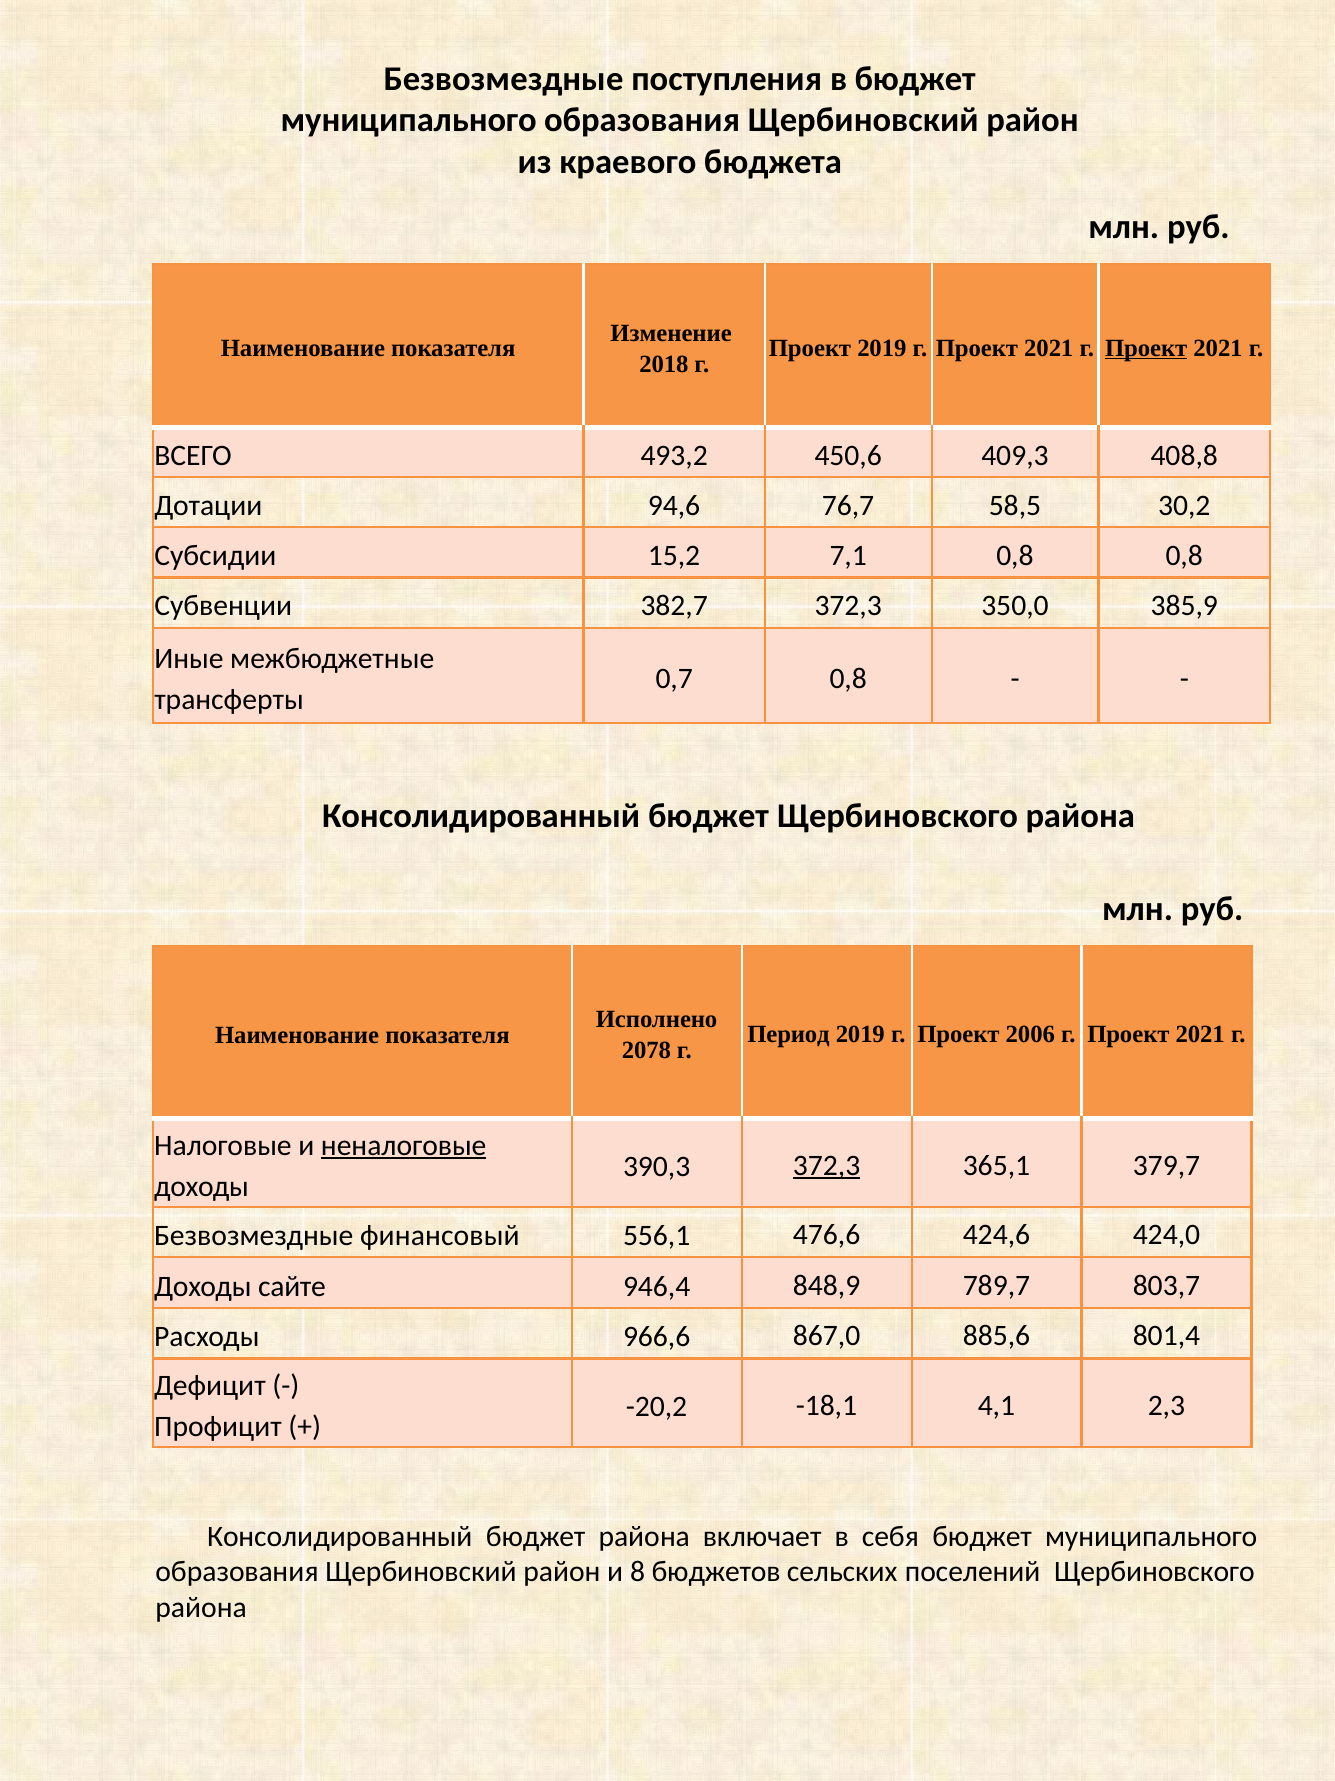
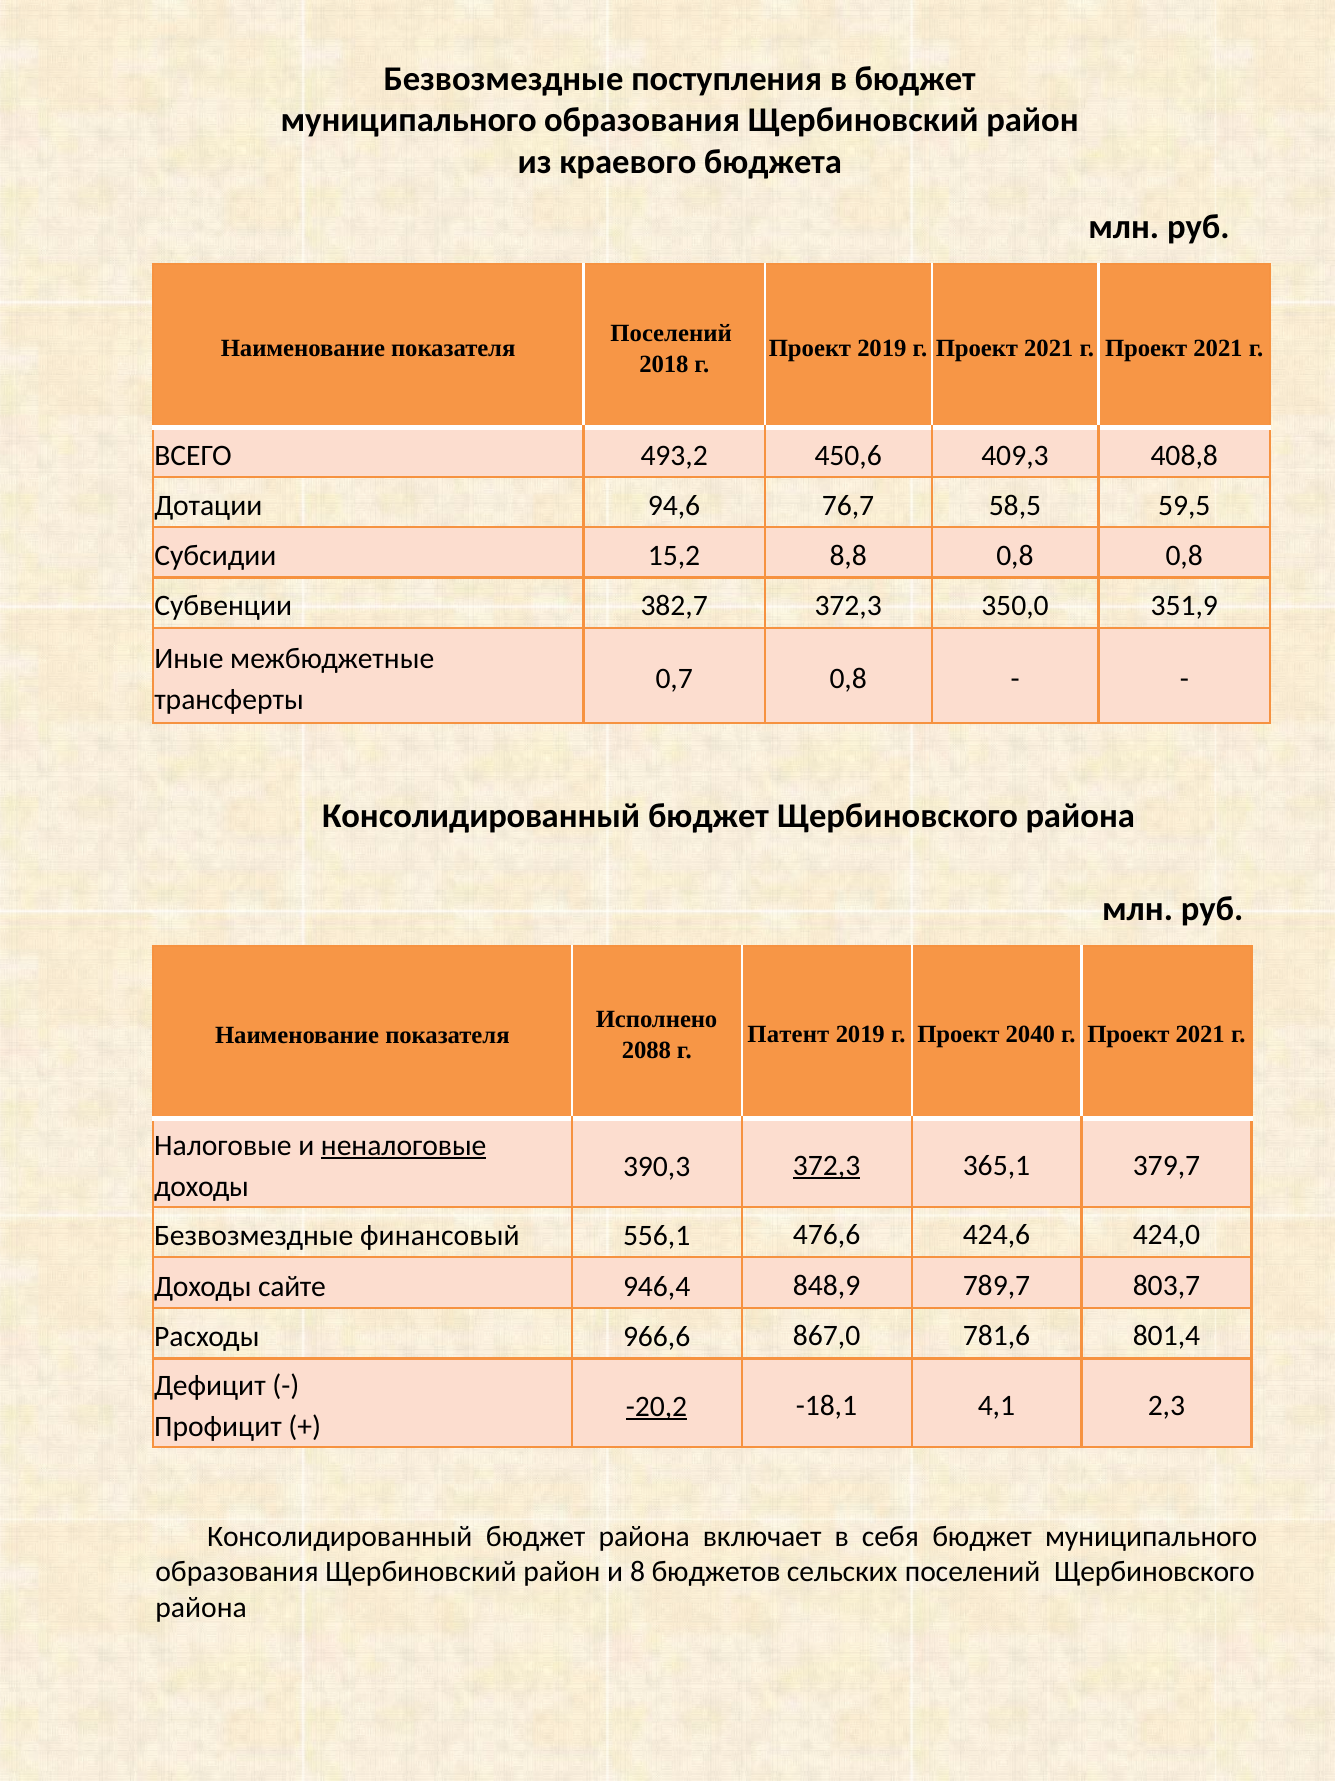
Изменение at (671, 333): Изменение -> Поселений
Проект at (1146, 348) underline: present -> none
30,2: 30,2 -> 59,5
7,1: 7,1 -> 8,8
385,9: 385,9 -> 351,9
Период: Период -> Патент
2006: 2006 -> 2040
2078: 2078 -> 2088
885,6: 885,6 -> 781,6
-20,2 underline: none -> present
